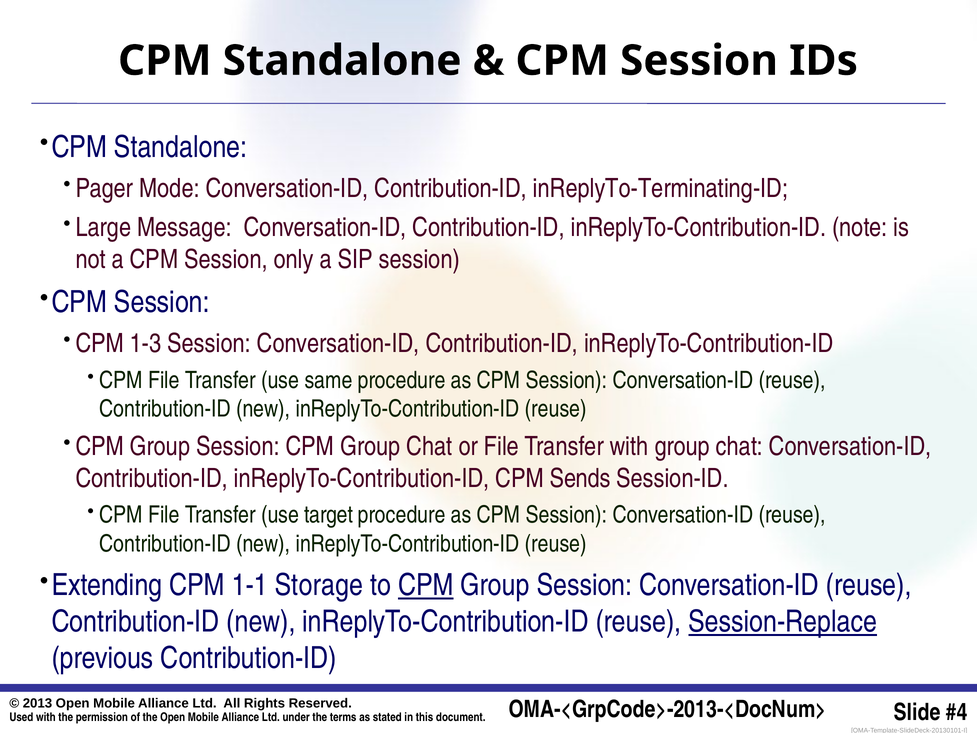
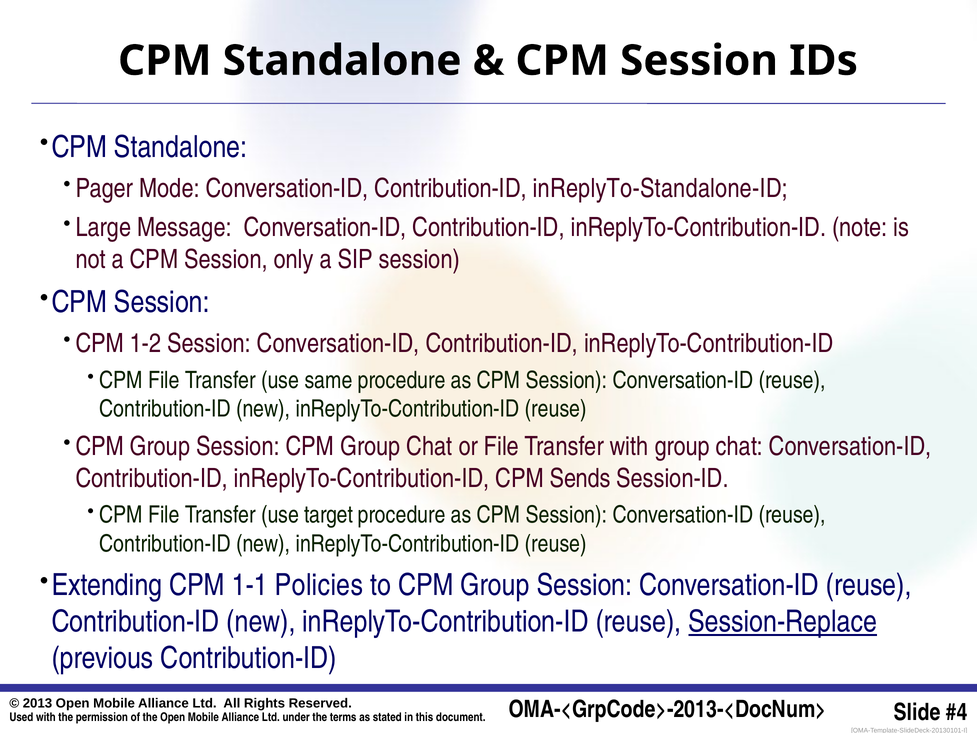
inReplyTo-Terminating-ID: inReplyTo-Terminating-ID -> inReplyTo-Standalone-ID
1-3: 1-3 -> 1-2
Storage: Storage -> Policies
CPM at (426, 585) underline: present -> none
